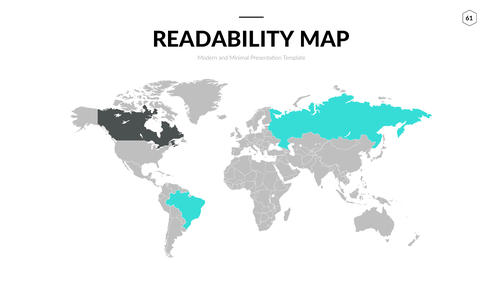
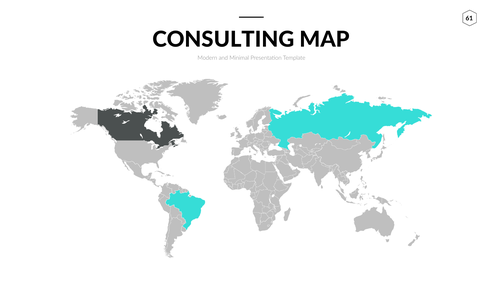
READABILITY: READABILITY -> CONSULTING
